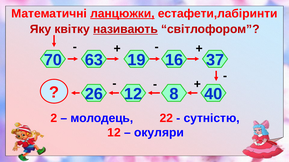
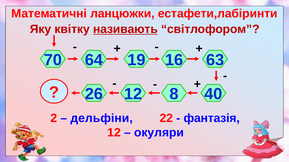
ланцюжки underline: present -> none
63: 63 -> 64
37: 37 -> 63
молодець: молодець -> дельфіни
сутністю: сутністю -> фантазія
